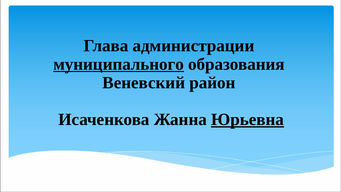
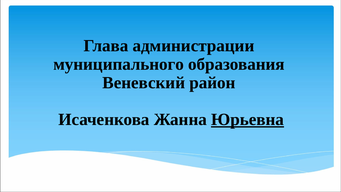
муниципального underline: present -> none
